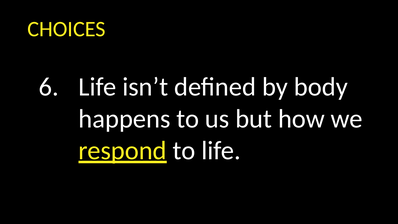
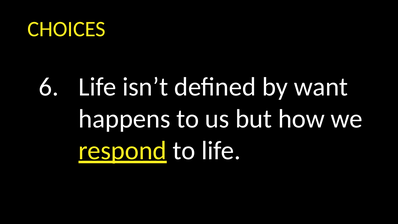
body: body -> want
